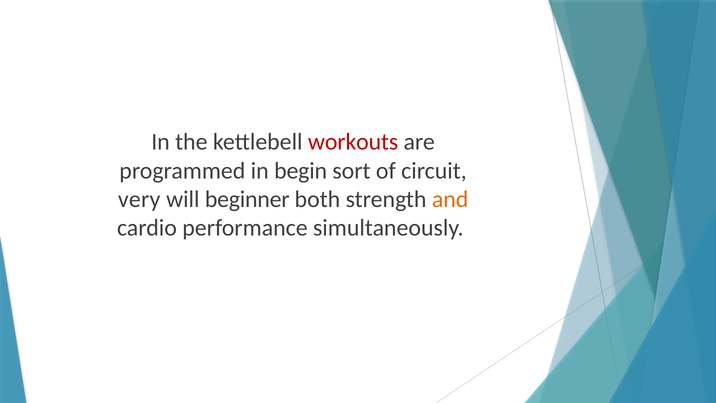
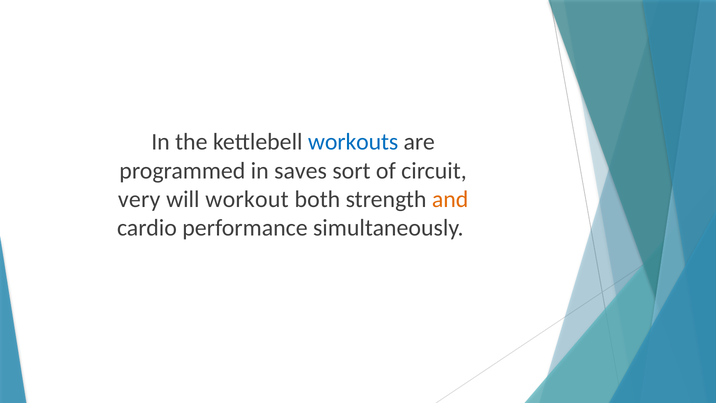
workouts colour: red -> blue
begin: begin -> saves
beginner: beginner -> workout
